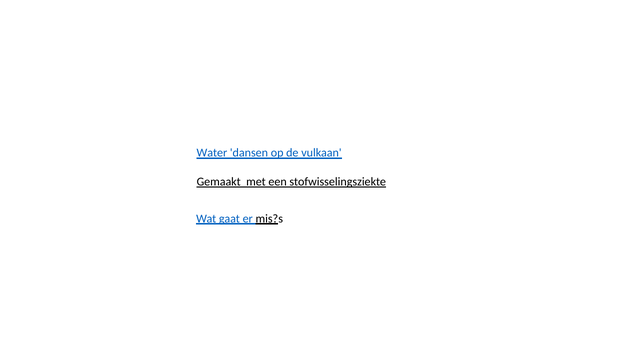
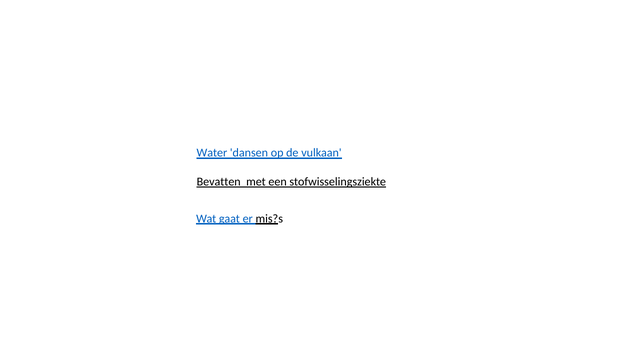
Gemaakt: Gemaakt -> Bevatten
